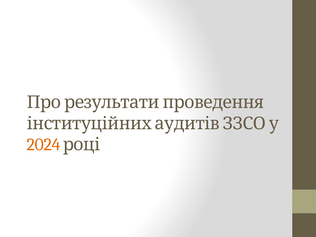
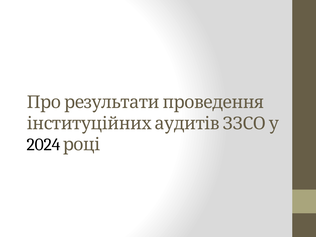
2024 colour: orange -> black
